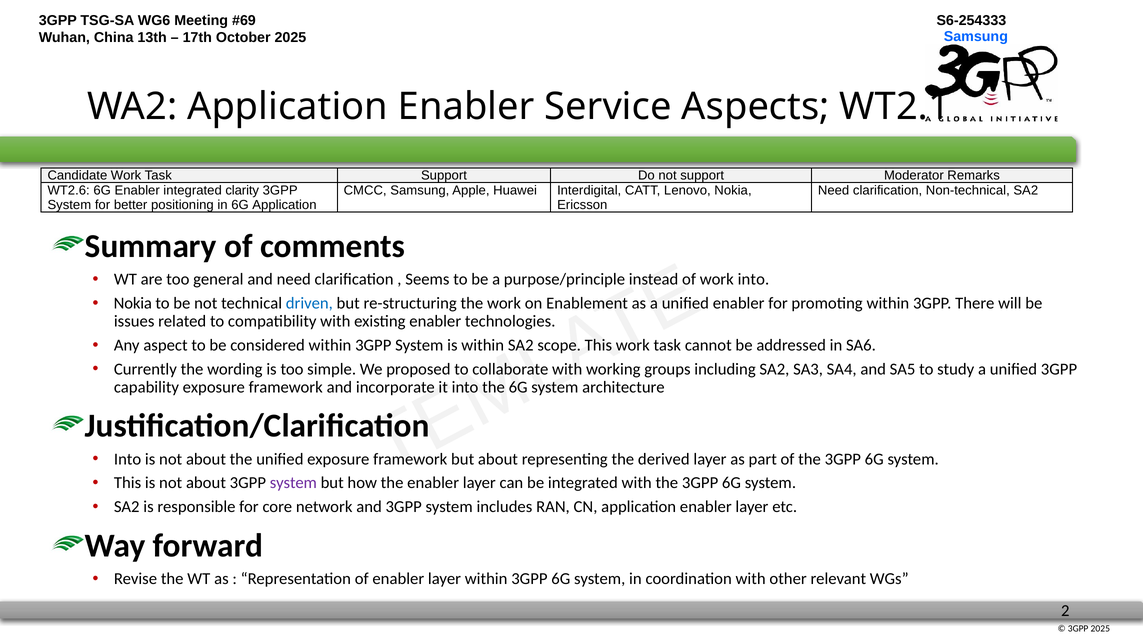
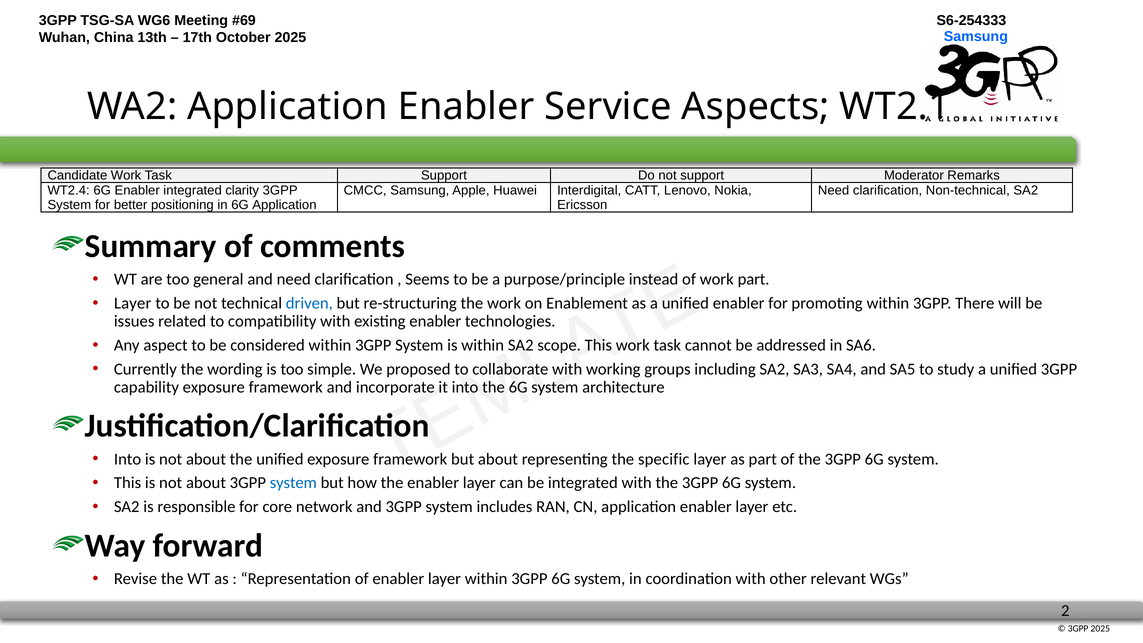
WT2.6: WT2.6 -> WT2.4
into at (753, 279): into -> part
Nokia at (133, 303): Nokia -> Layer
derived: derived -> specific
system at (293, 483) colour: purple -> blue
